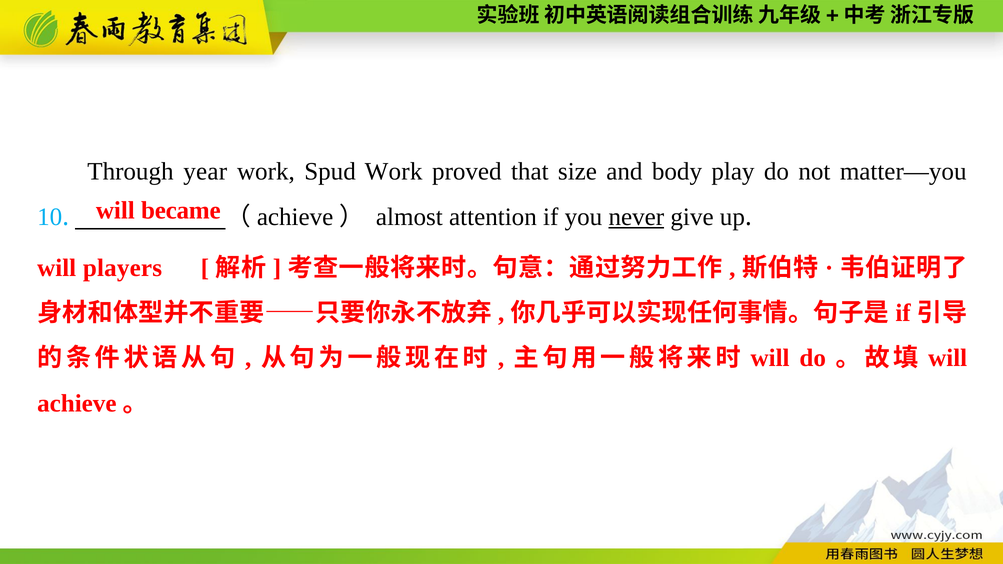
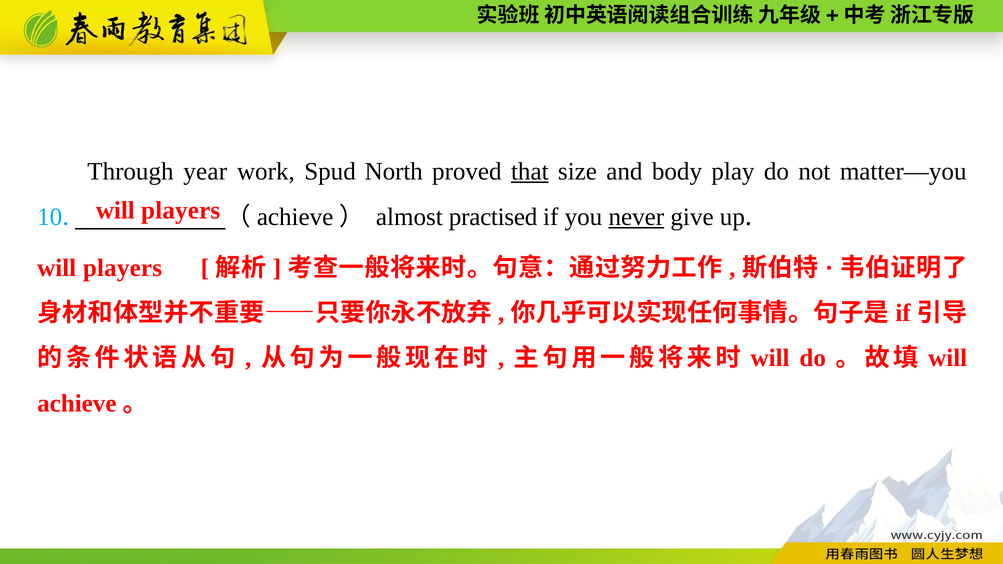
Spud Work: Work -> North
that underline: none -> present
became at (181, 211): became -> players
attention: attention -> practised
